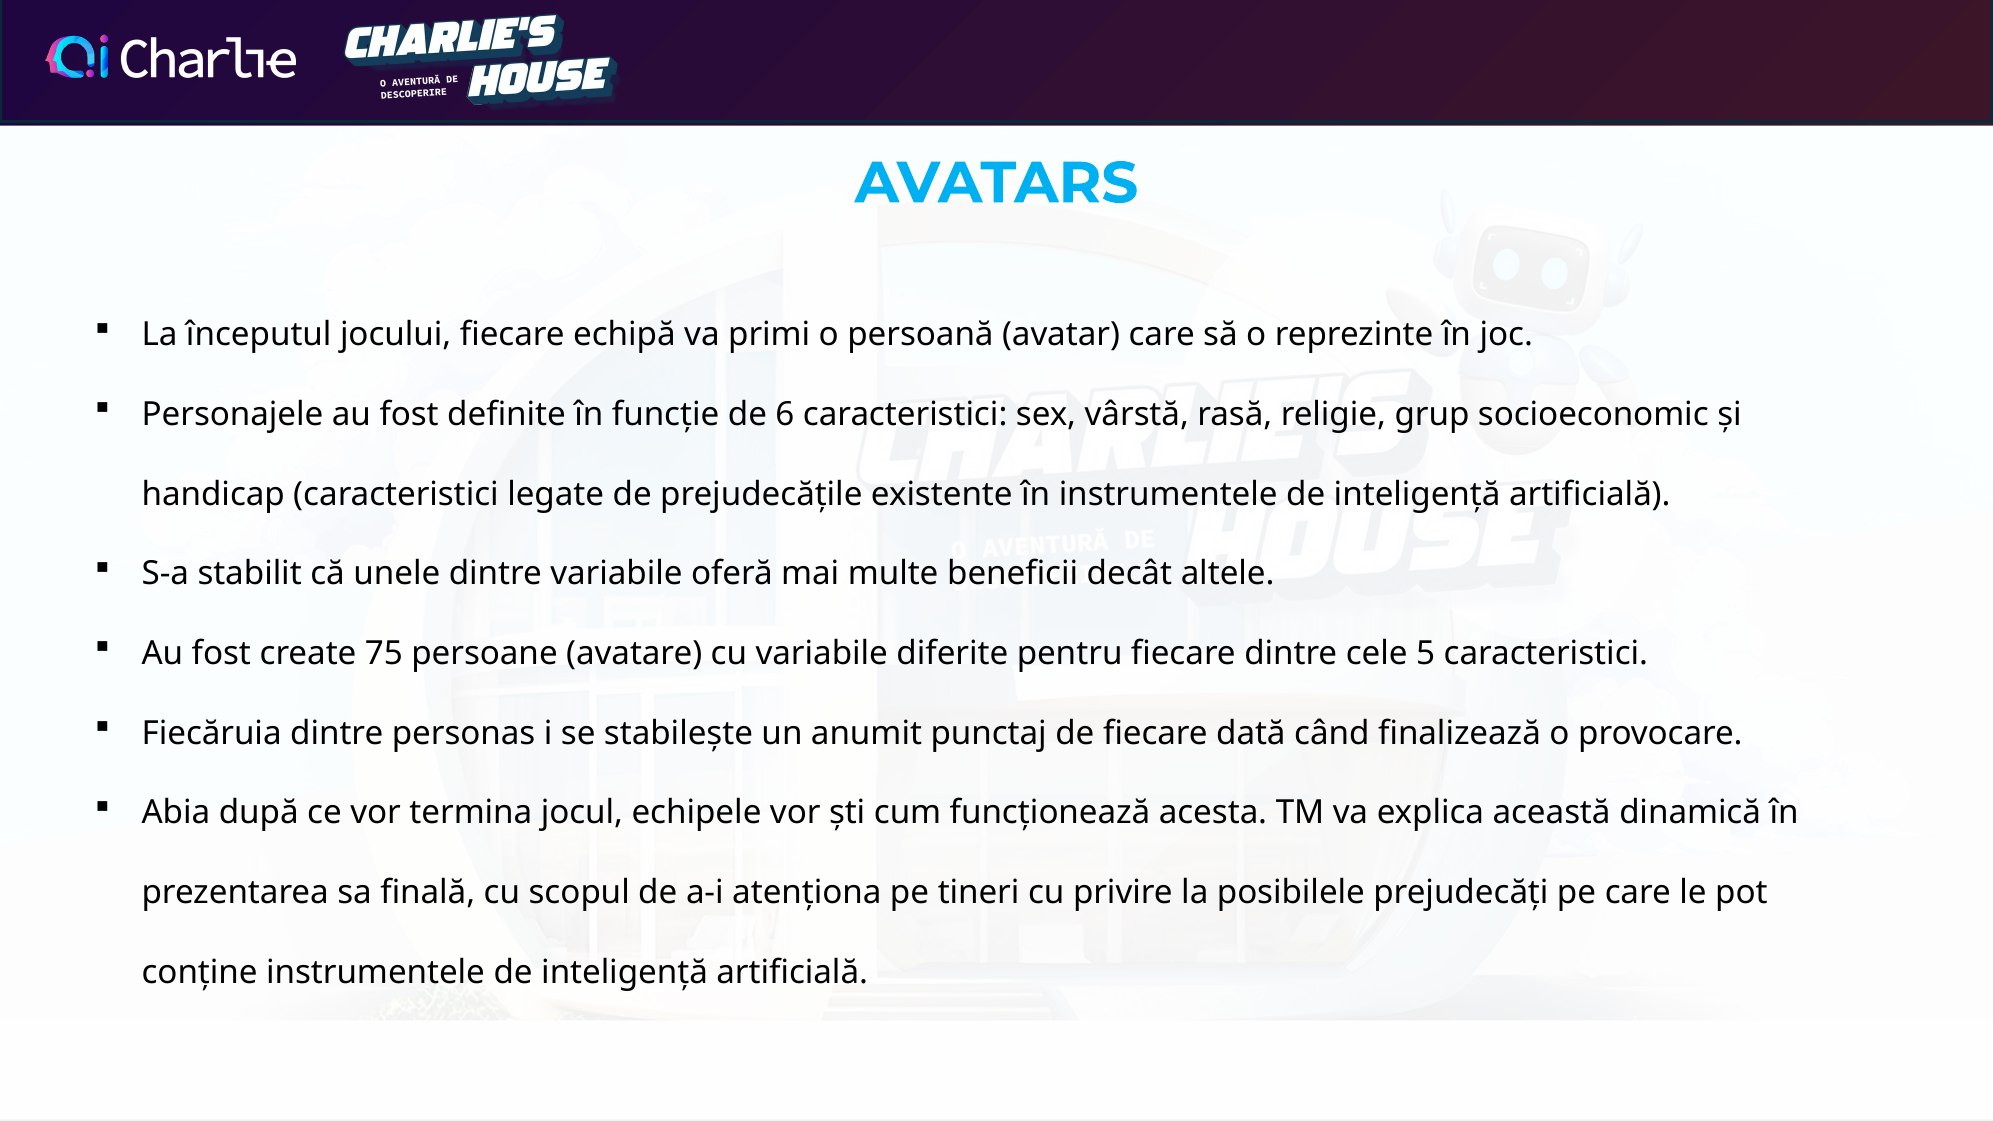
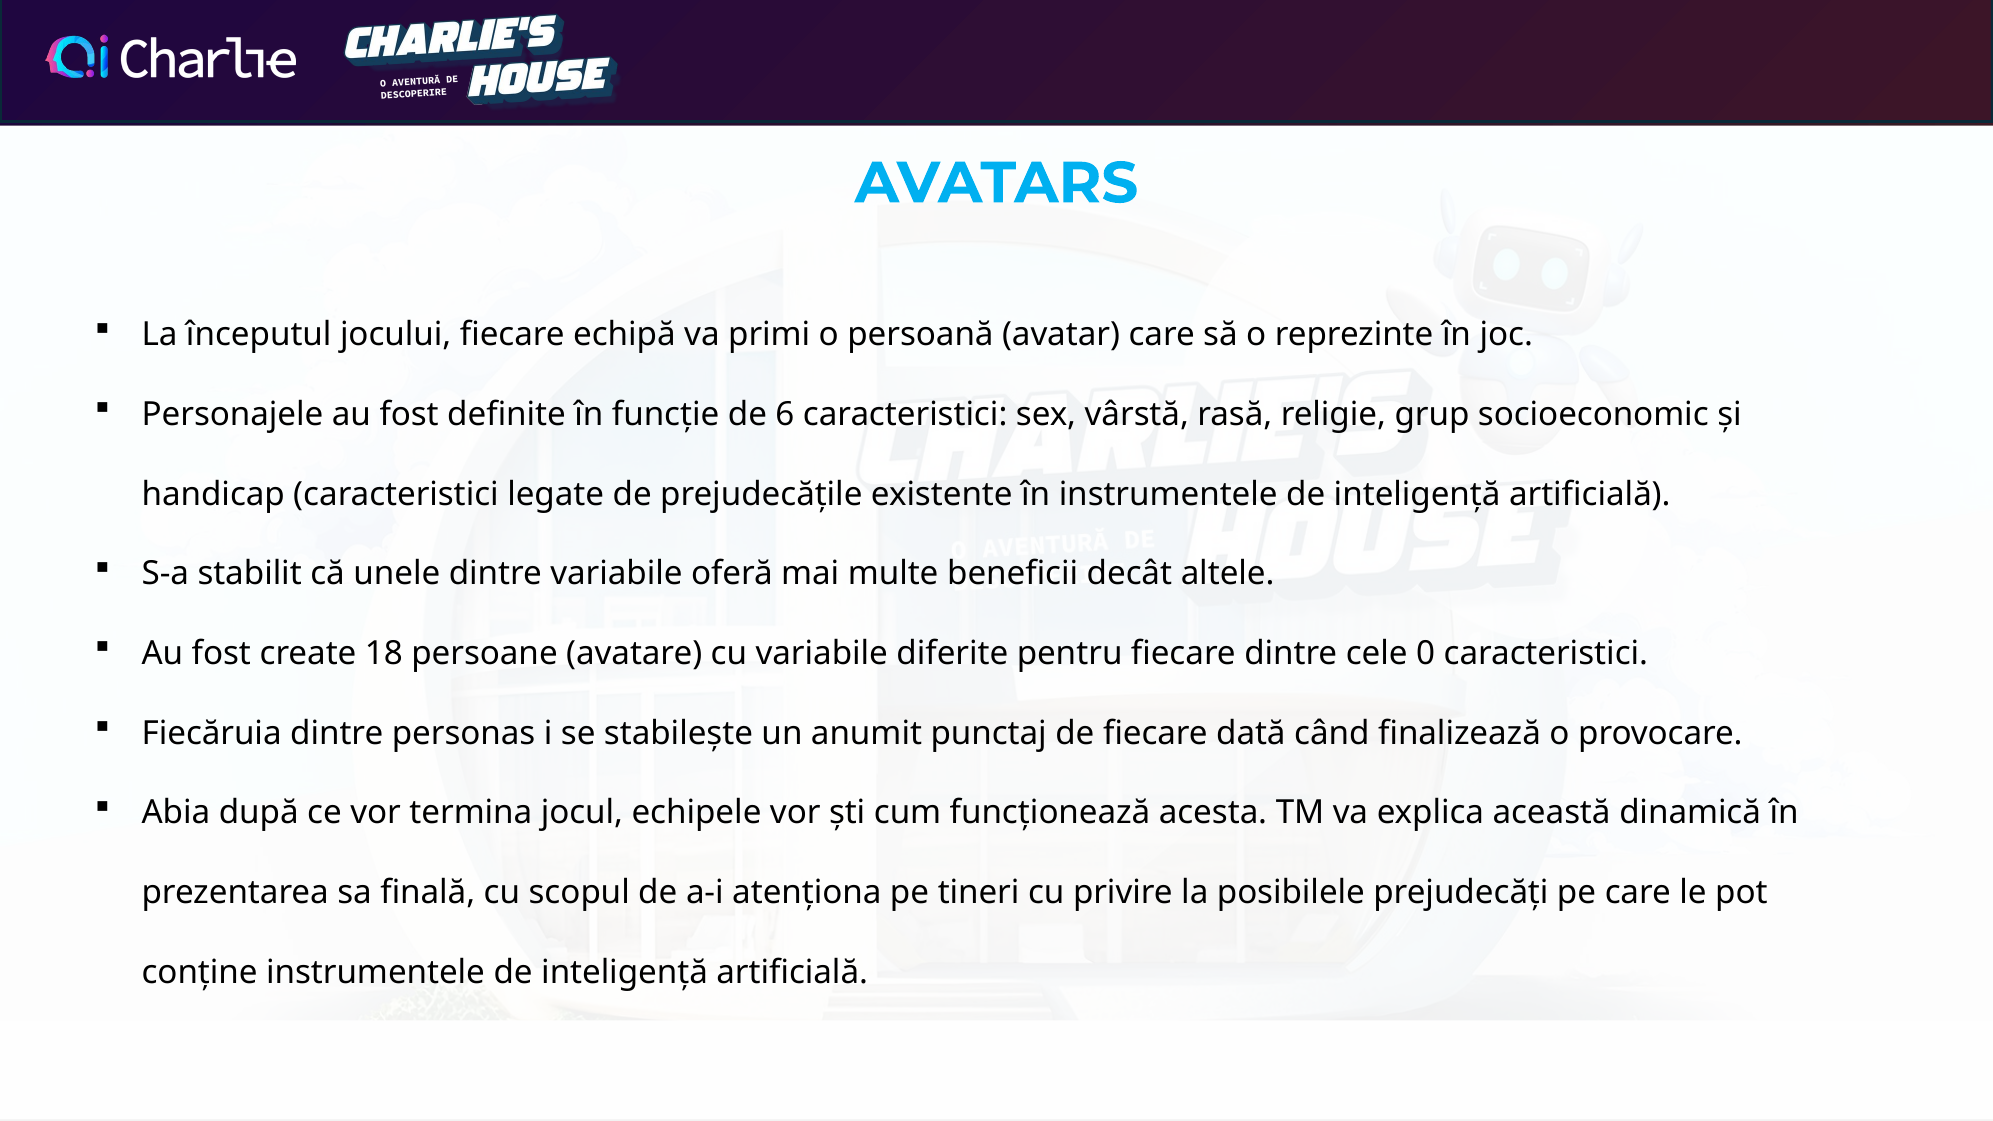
75: 75 -> 18
5: 5 -> 0
